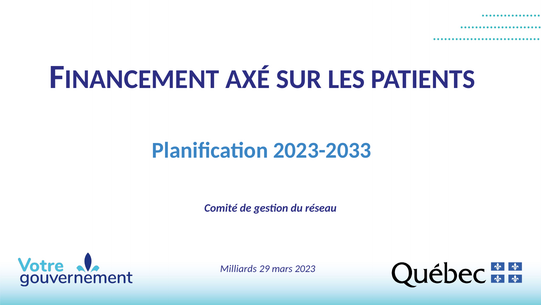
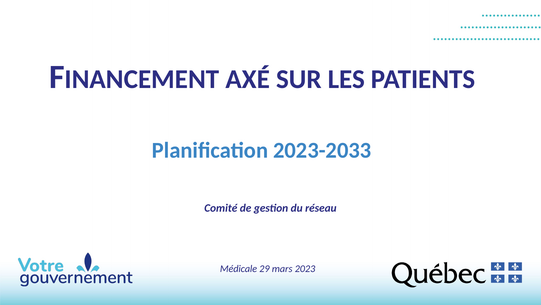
Milliards: Milliards -> Médicale
